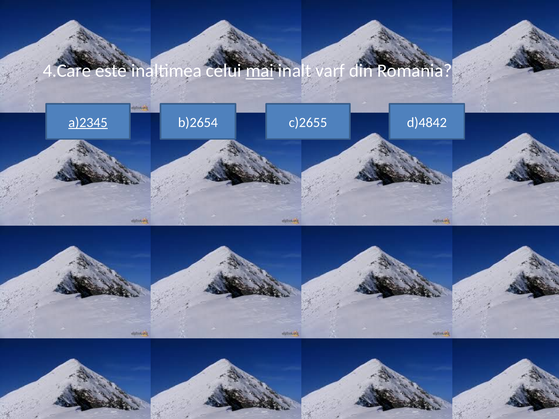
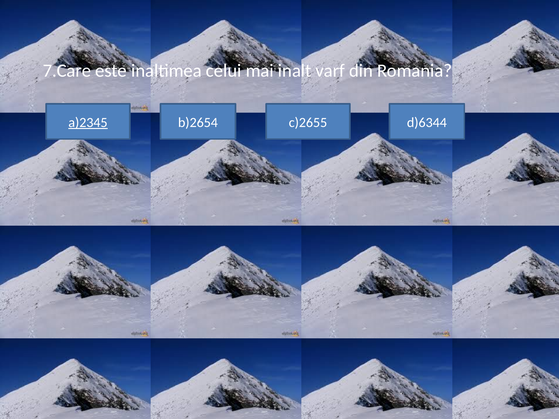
4.Care: 4.Care -> 7.Care
mai underline: present -> none
d)4842: d)4842 -> d)6344
